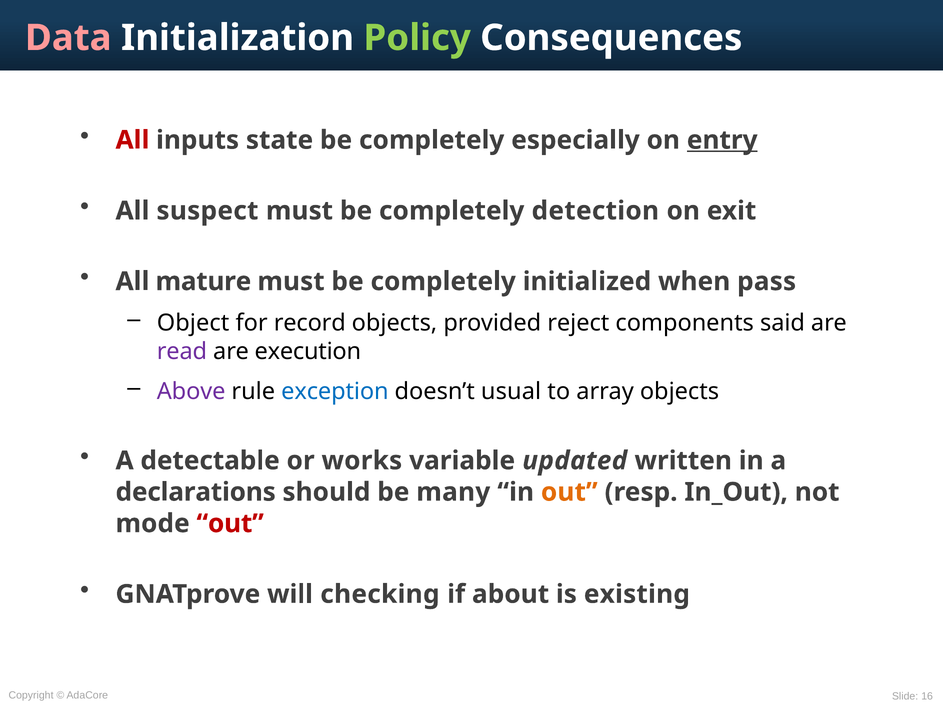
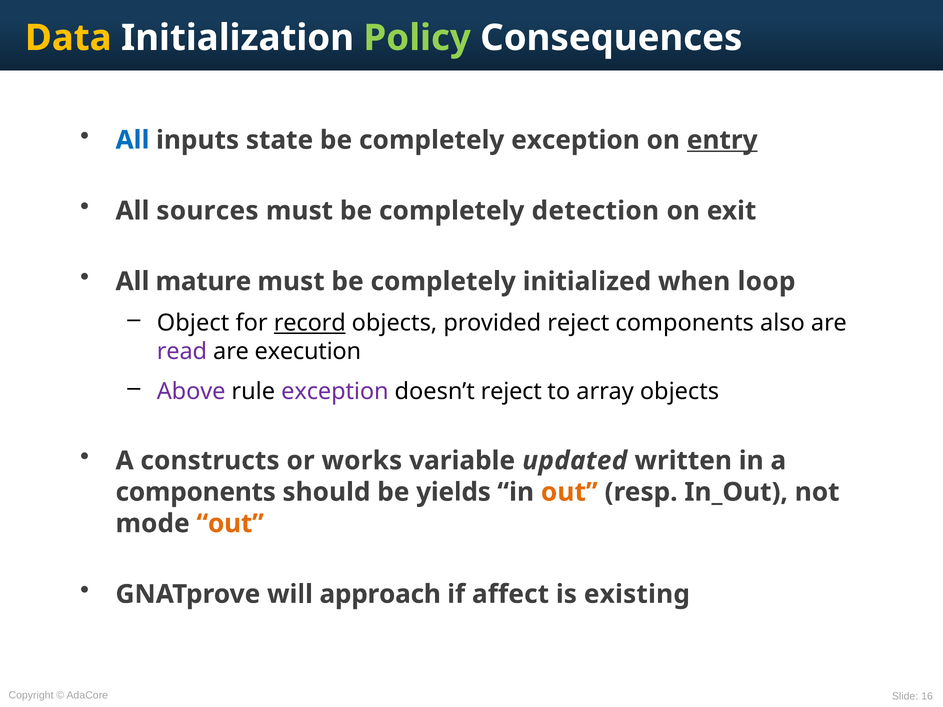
Data colour: pink -> yellow
All at (132, 140) colour: red -> blue
completely especially: especially -> exception
suspect: suspect -> sources
pass: pass -> loop
record underline: none -> present
said: said -> also
exception at (335, 391) colour: blue -> purple
doesn’t usual: usual -> reject
detectable: detectable -> constructs
declarations at (196, 492): declarations -> components
many: many -> yields
out at (230, 524) colour: red -> orange
checking: checking -> approach
about: about -> affect
